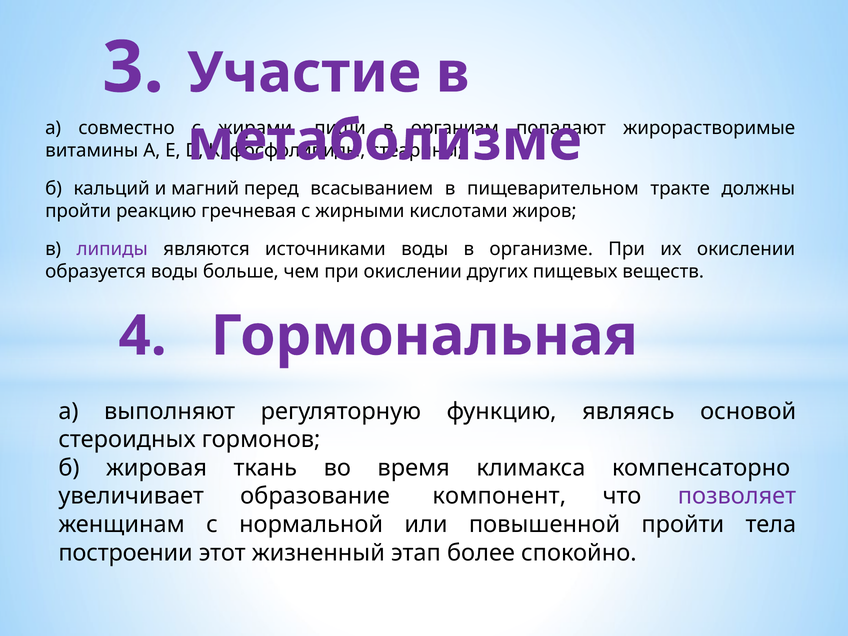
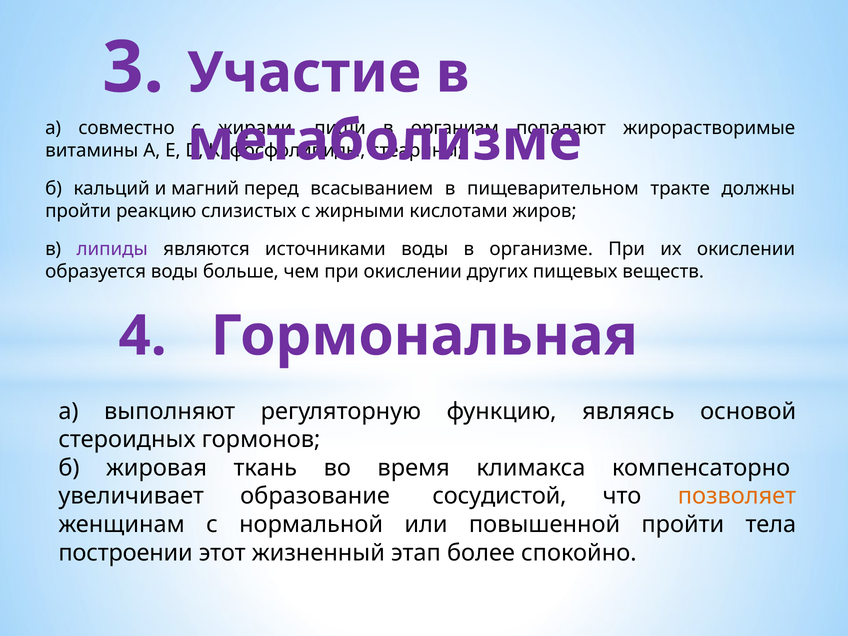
гречневая: гречневая -> слизистых
компонент: компонент -> сосудистой
позволяет colour: purple -> orange
